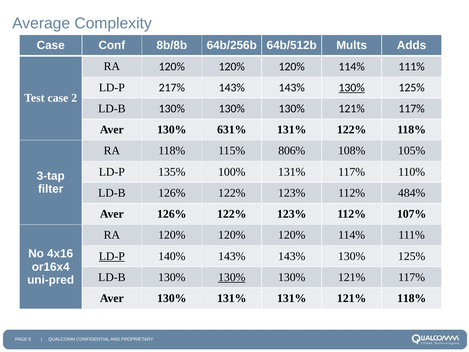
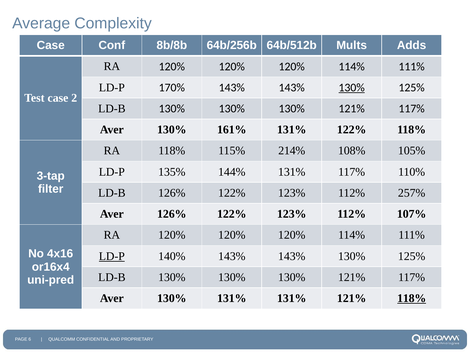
217%: 217% -> 170%
631%: 631% -> 161%
806%: 806% -> 214%
100%: 100% -> 144%
484%: 484% -> 257%
130% at (232, 277) underline: present -> none
118% at (412, 298) underline: none -> present
